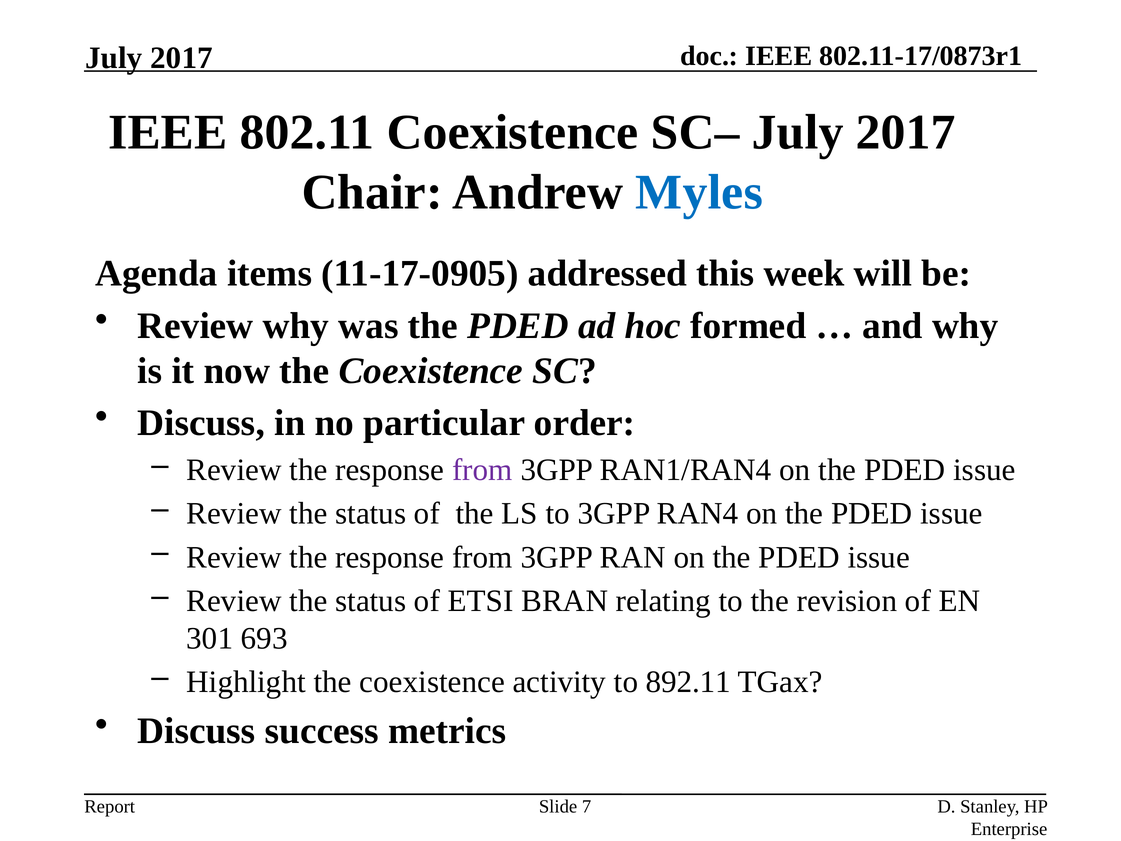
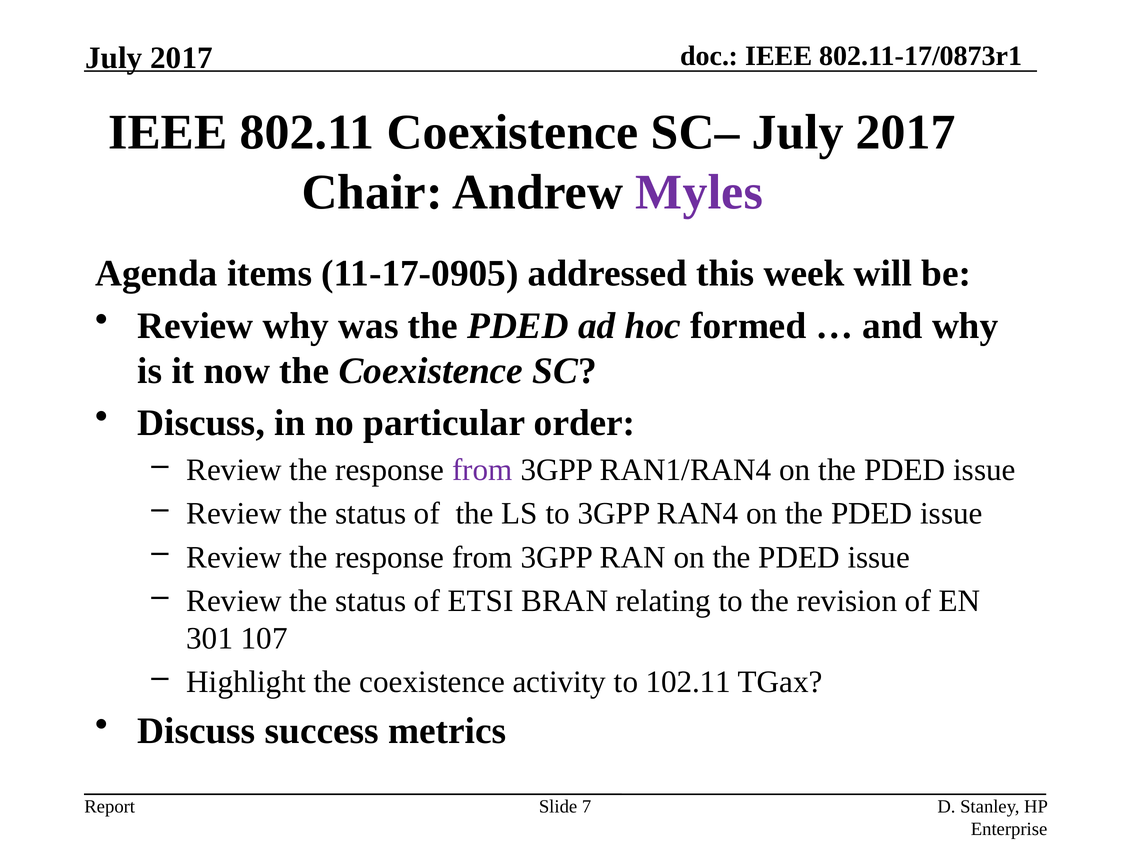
Myles colour: blue -> purple
693: 693 -> 107
892.11: 892.11 -> 102.11
